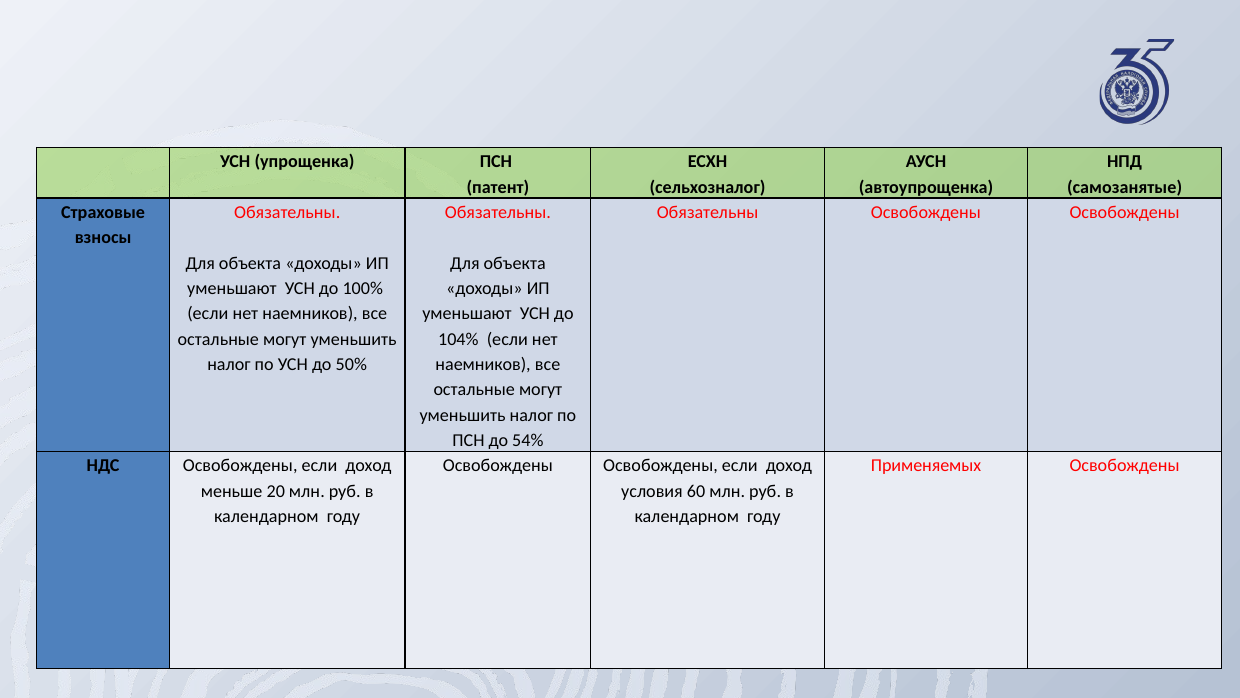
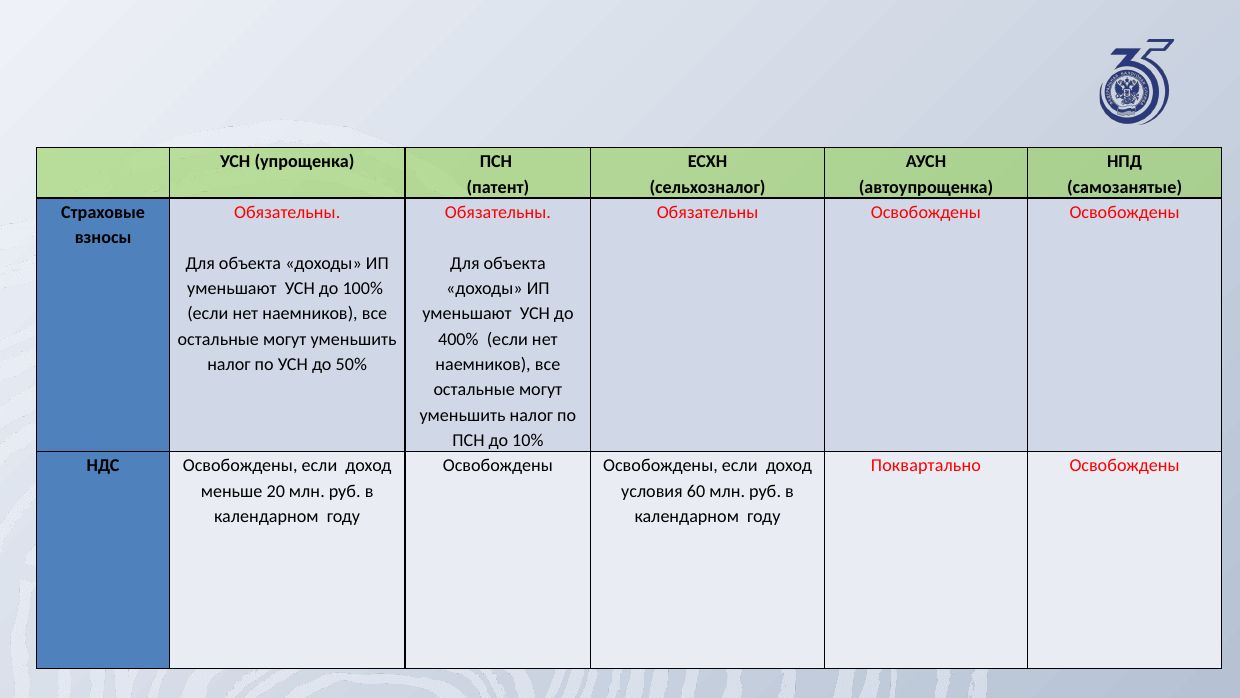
104%: 104% -> 400%
54%: 54% -> 10%
Применяемых: Применяемых -> Поквартально
